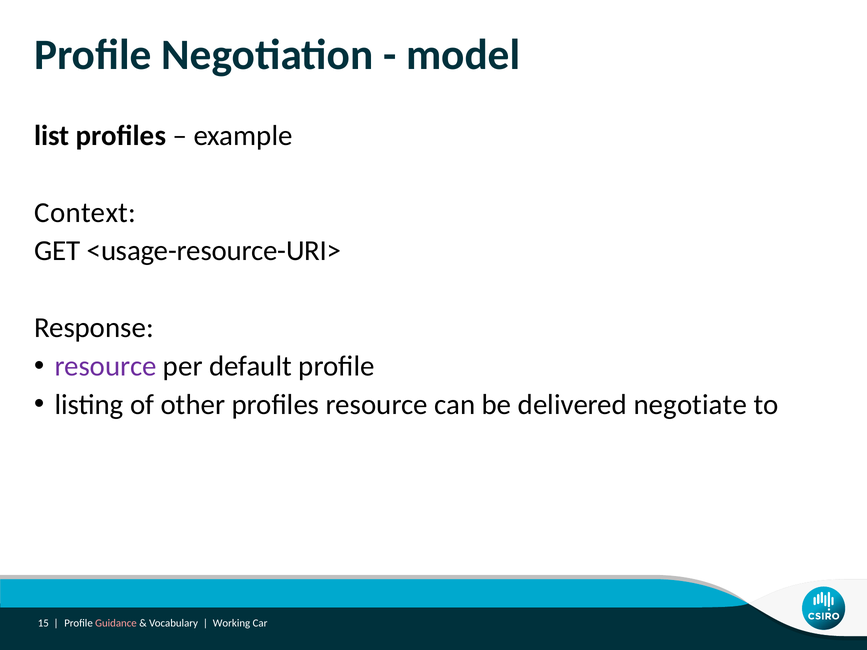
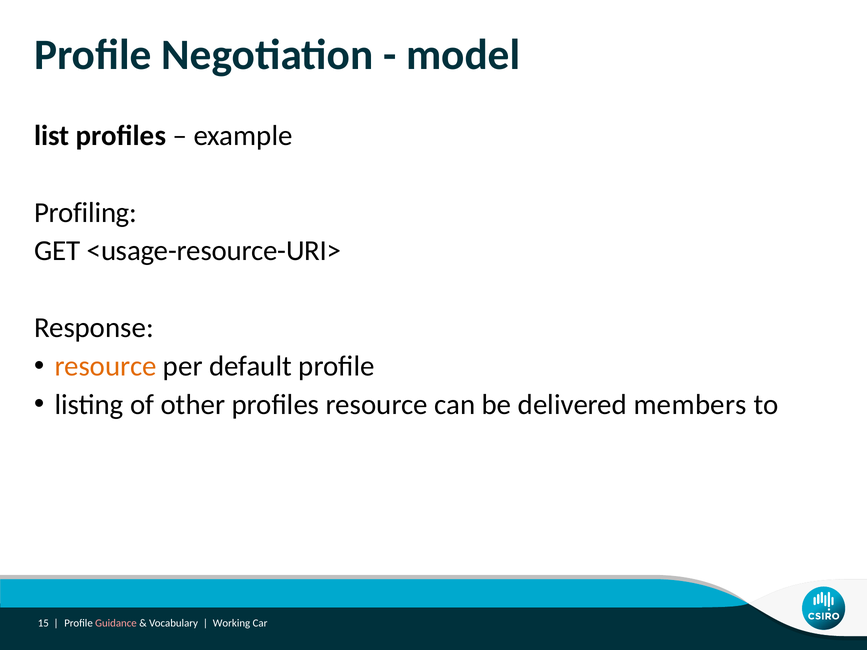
Context: Context -> Profiling
resource at (106, 366) colour: purple -> orange
negotiate: negotiate -> members
